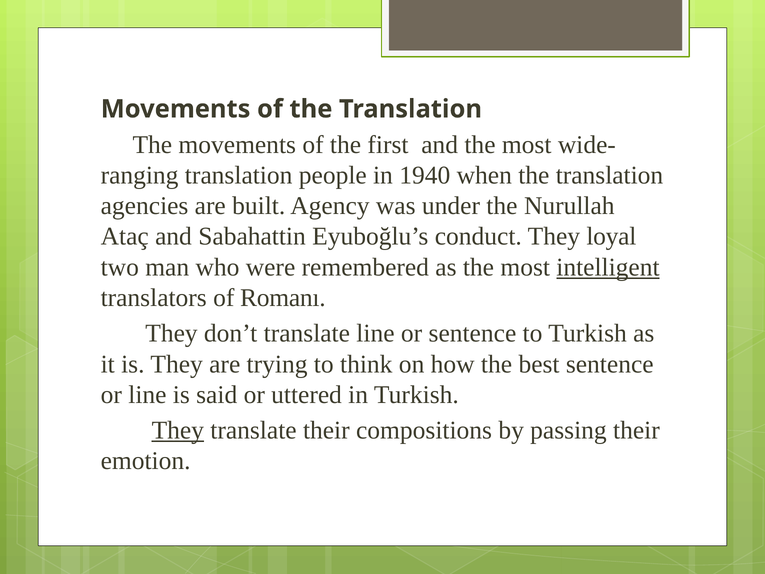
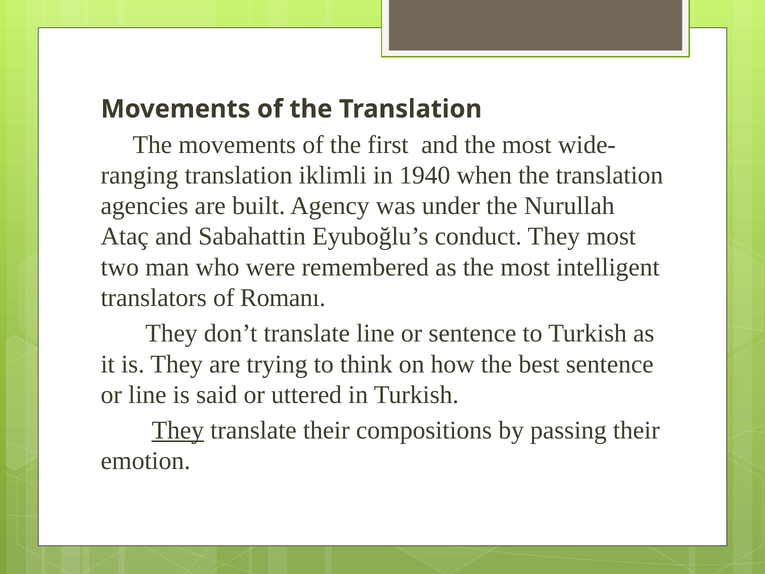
people: people -> iklimli
They loyal: loyal -> most
intelligent underline: present -> none
